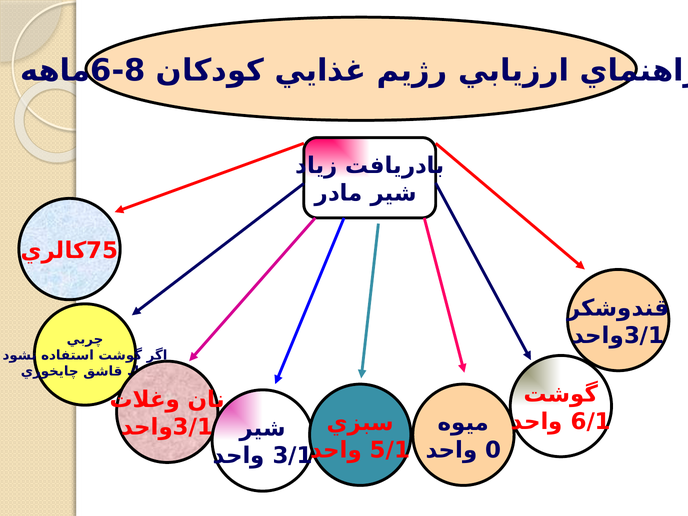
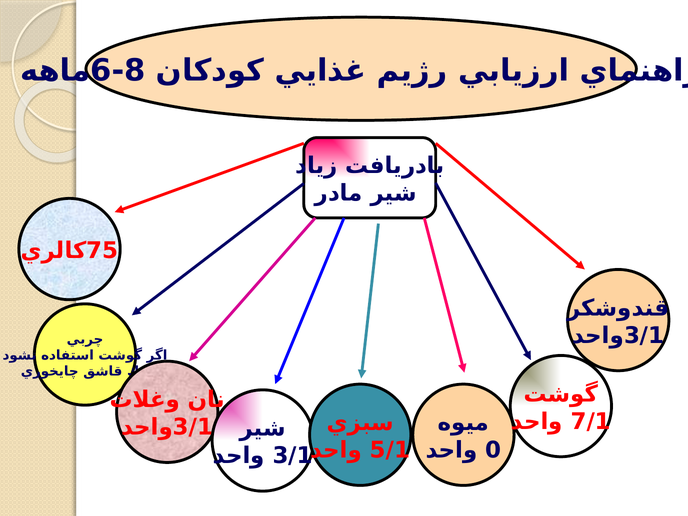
6/1: 6/1 -> 7/1
